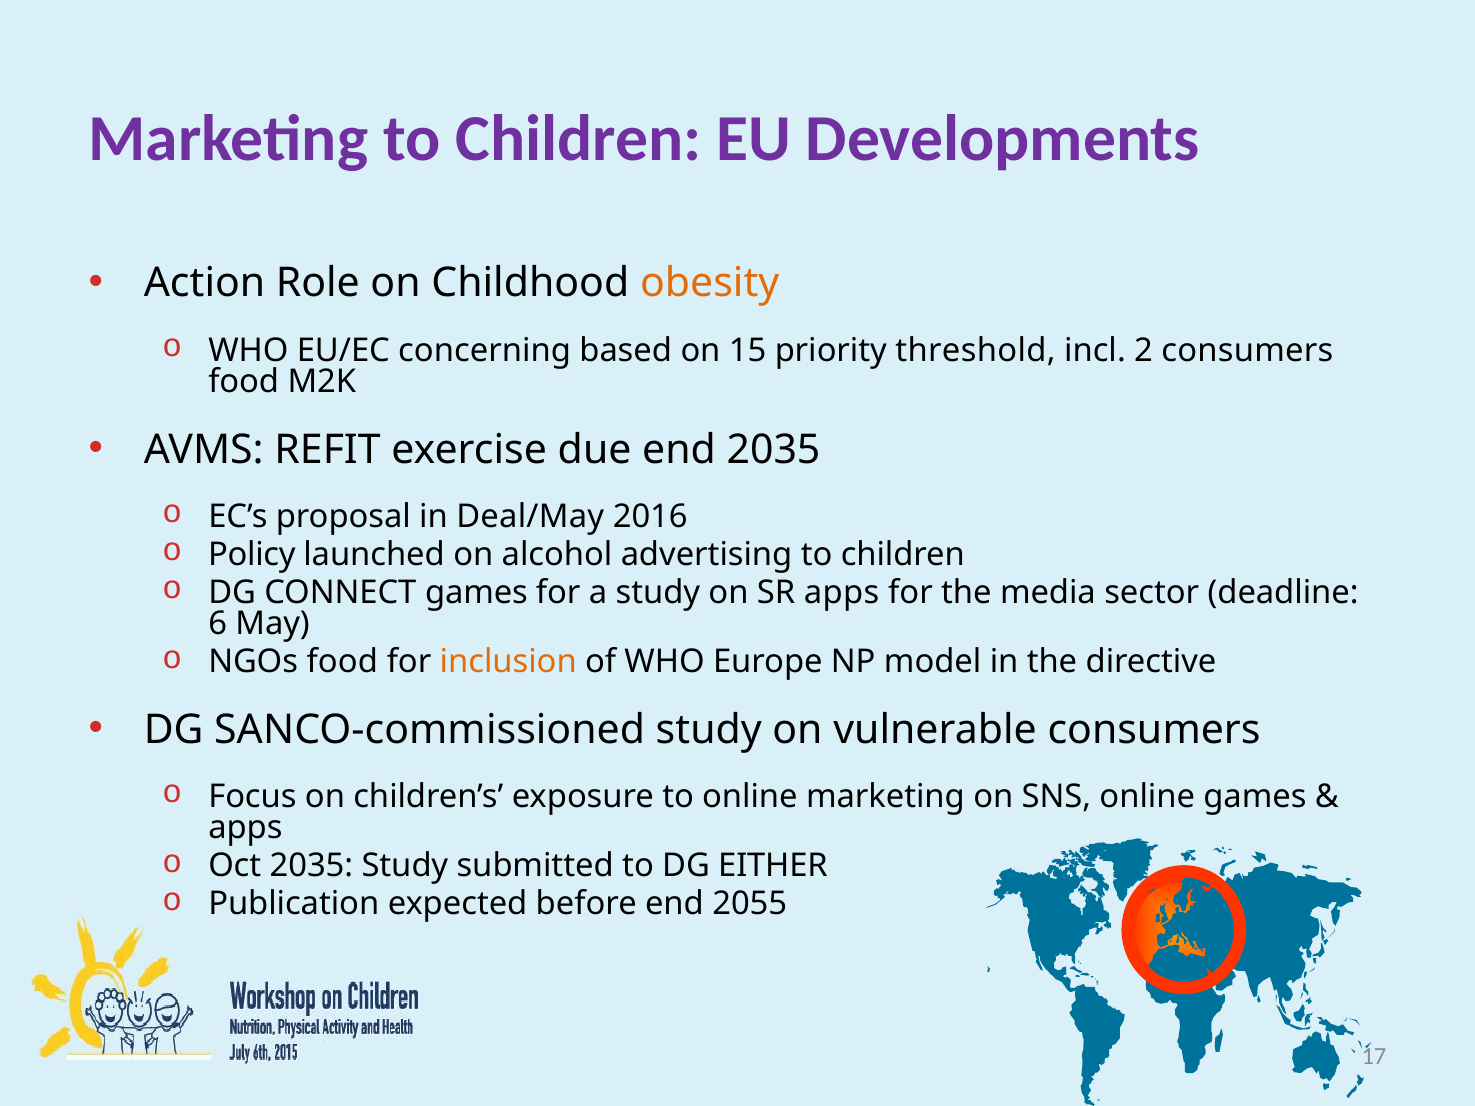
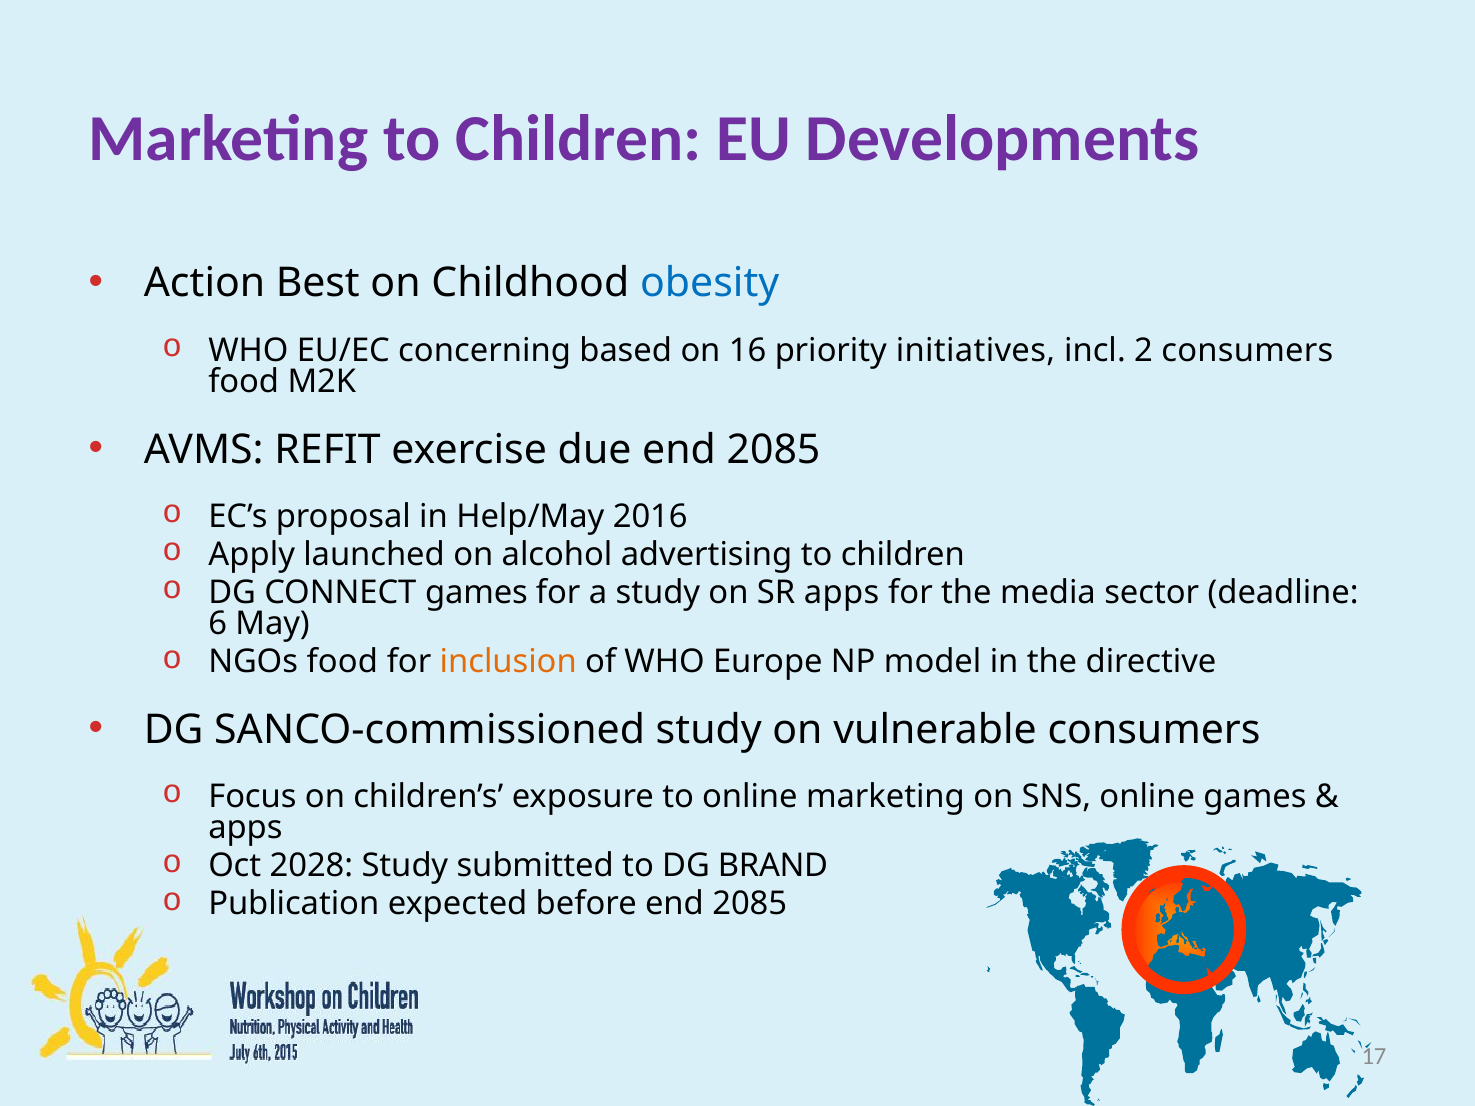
Role: Role -> Best
obesity colour: orange -> blue
15: 15 -> 16
threshold: threshold -> initiatives
due end 2035: 2035 -> 2085
Deal/May: Deal/May -> Help/May
Policy: Policy -> Apply
Oct 2035: 2035 -> 2028
EITHER: EITHER -> BRAND
before end 2055: 2055 -> 2085
